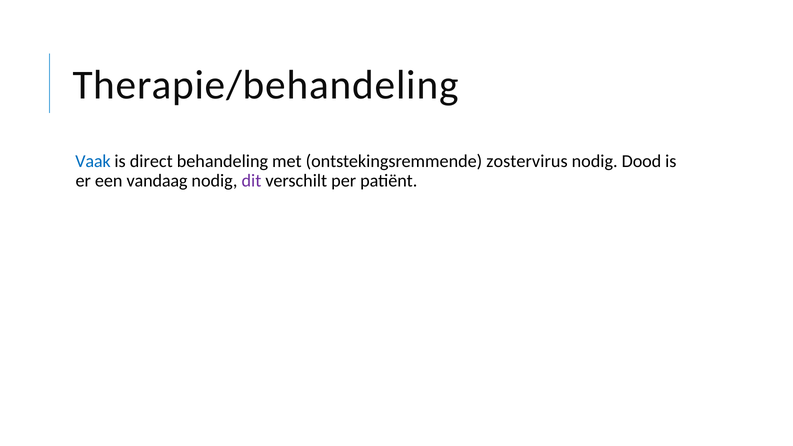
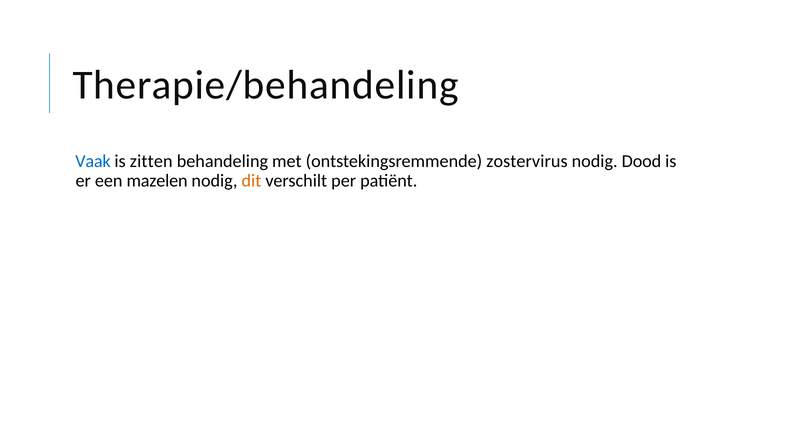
direct: direct -> zitten
vandaag: vandaag -> mazelen
dit colour: purple -> orange
